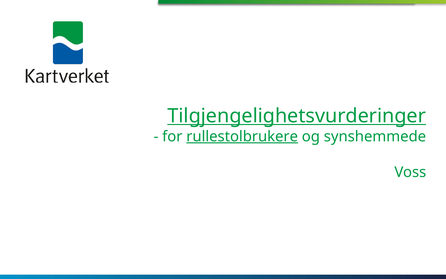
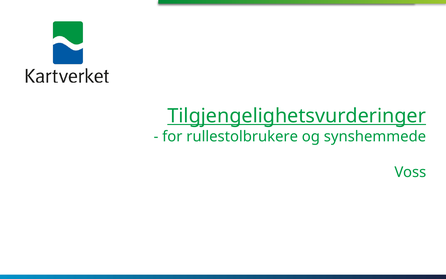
rullestolbrukere underline: present -> none
